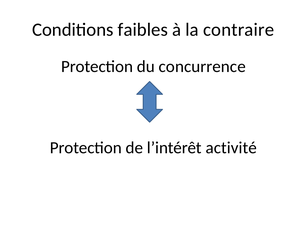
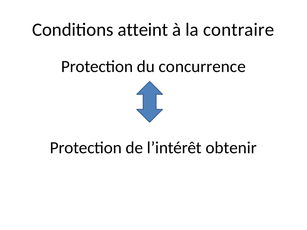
faibles: faibles -> atteint
activité: activité -> obtenir
